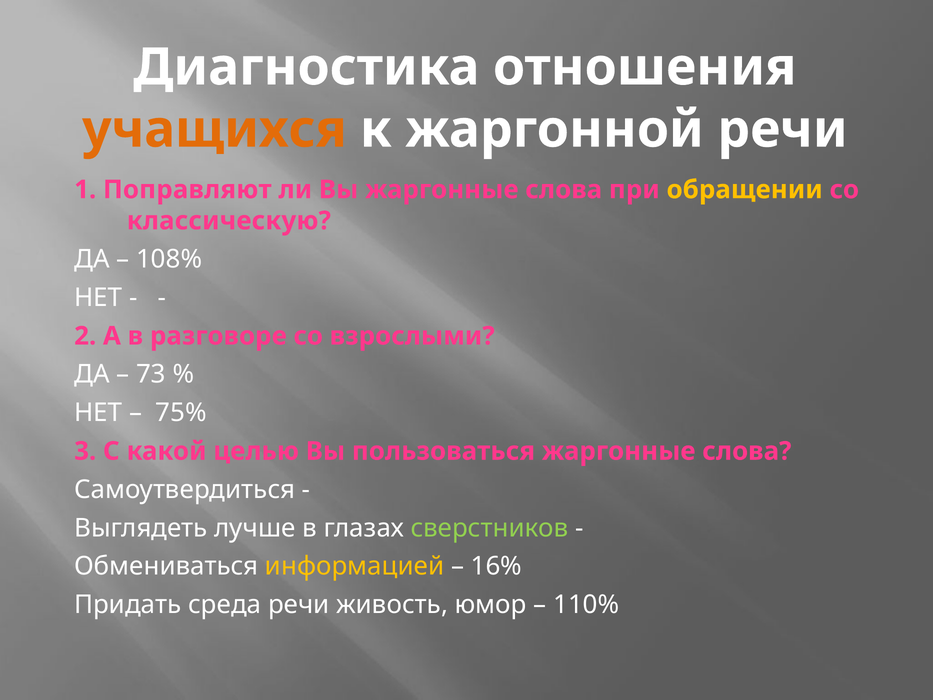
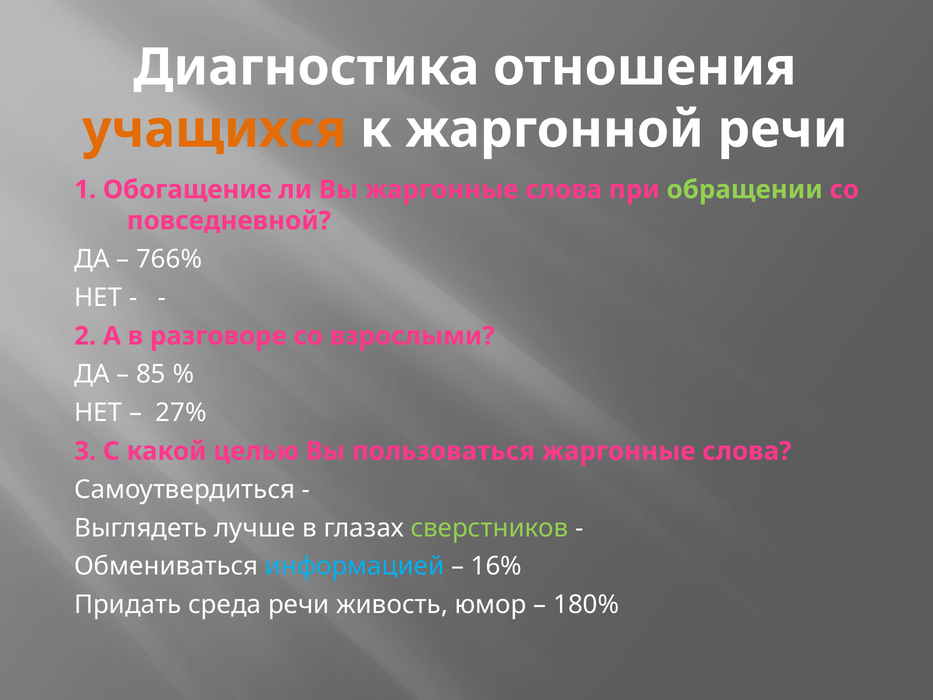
Поправляют: Поправляют -> Обогащение
обращении colour: yellow -> light green
классическую: классическую -> повседневной
108%: 108% -> 766%
73: 73 -> 85
75%: 75% -> 27%
информацией colour: yellow -> light blue
110%: 110% -> 180%
